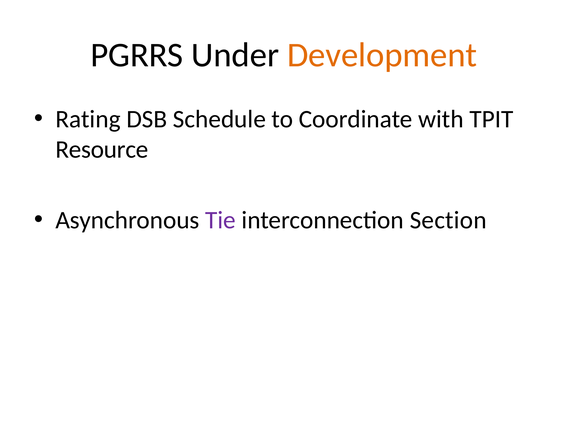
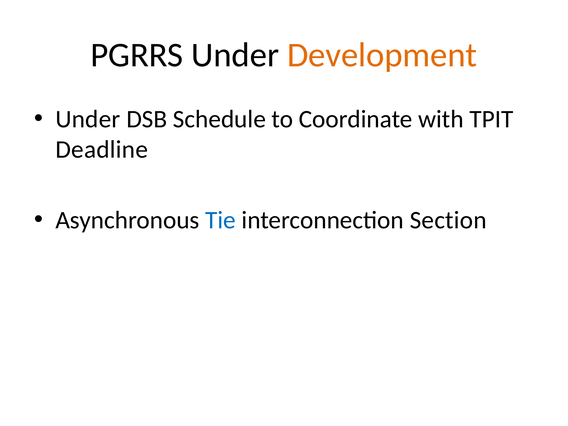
Rating at (88, 119): Rating -> Under
Resource: Resource -> Deadline
Tie colour: purple -> blue
